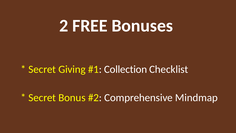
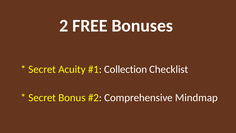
Giving: Giving -> Acuity
